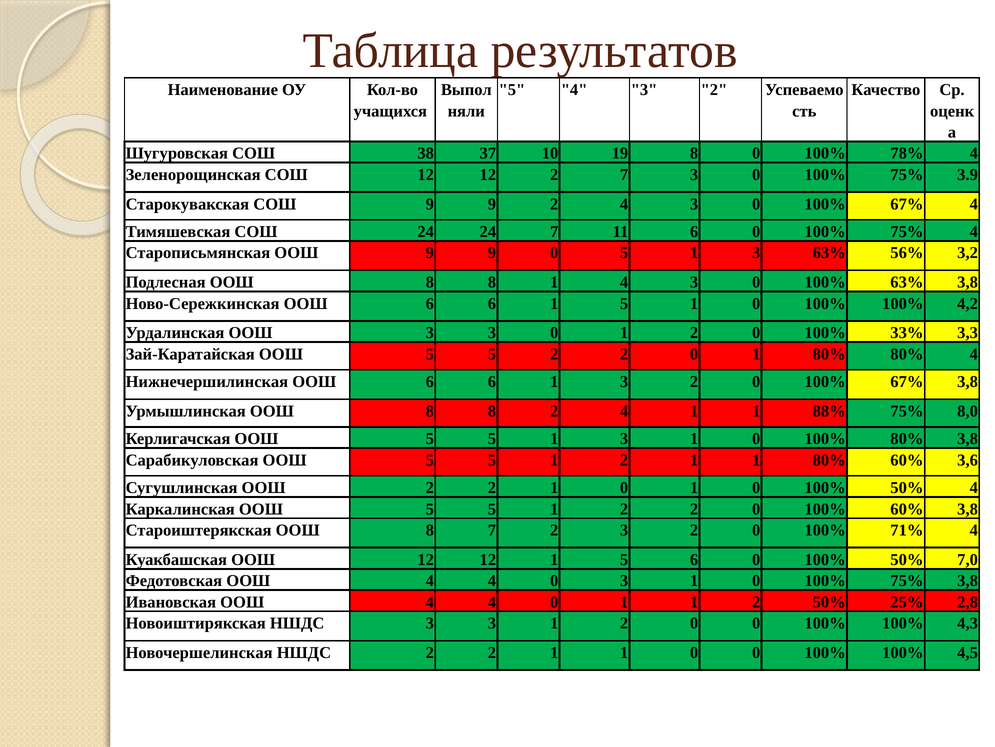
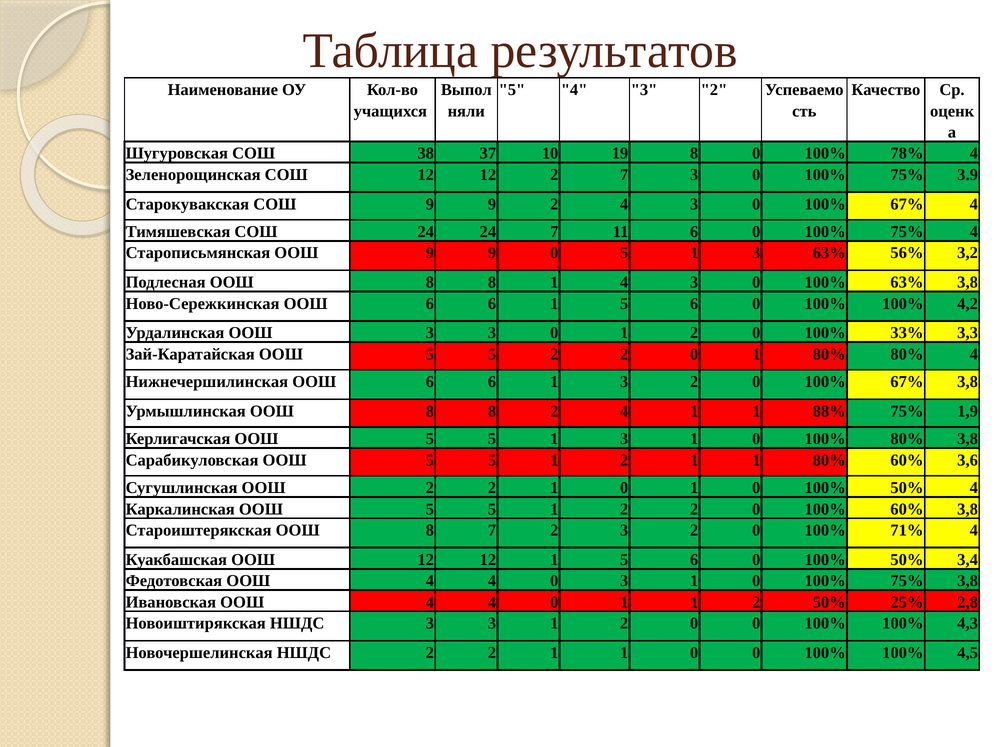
6 1 5 1: 1 -> 6
8,0: 8,0 -> 1,9
7,0: 7,0 -> 3,4
